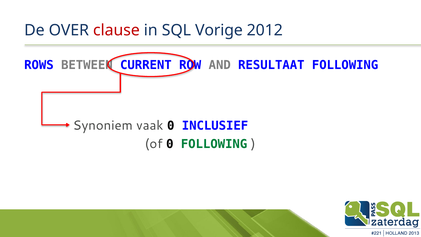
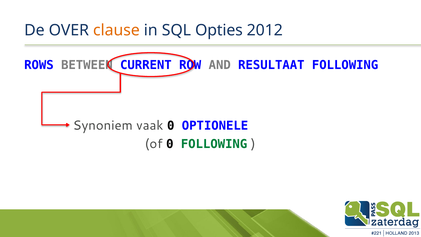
clause colour: red -> orange
Vorige: Vorige -> Opties
INCLUSIEF: INCLUSIEF -> OPTIONELE
